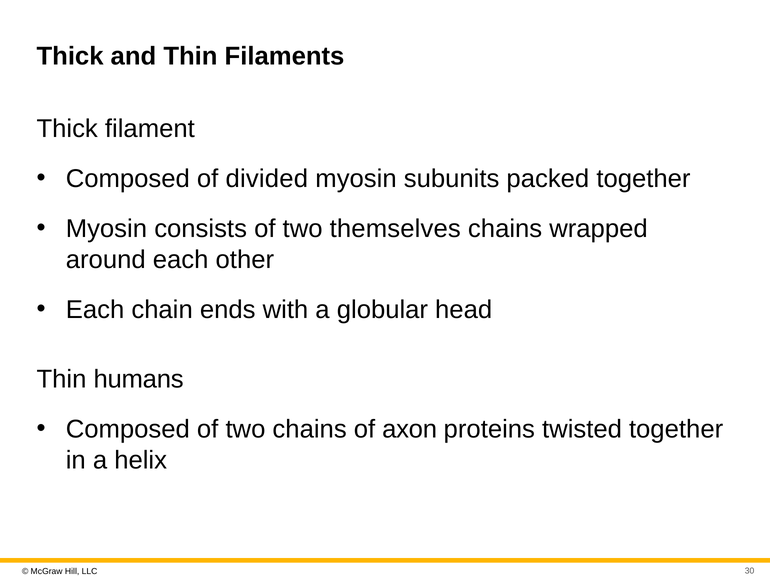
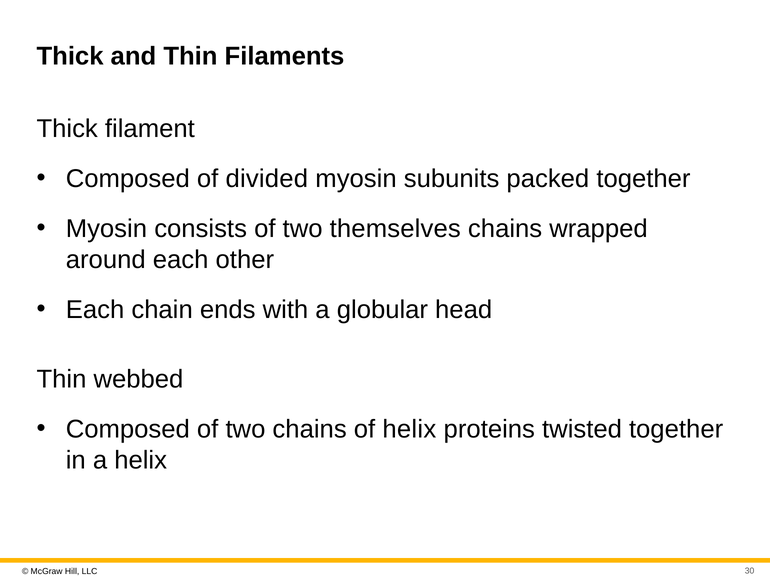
humans: humans -> webbed
of axon: axon -> helix
